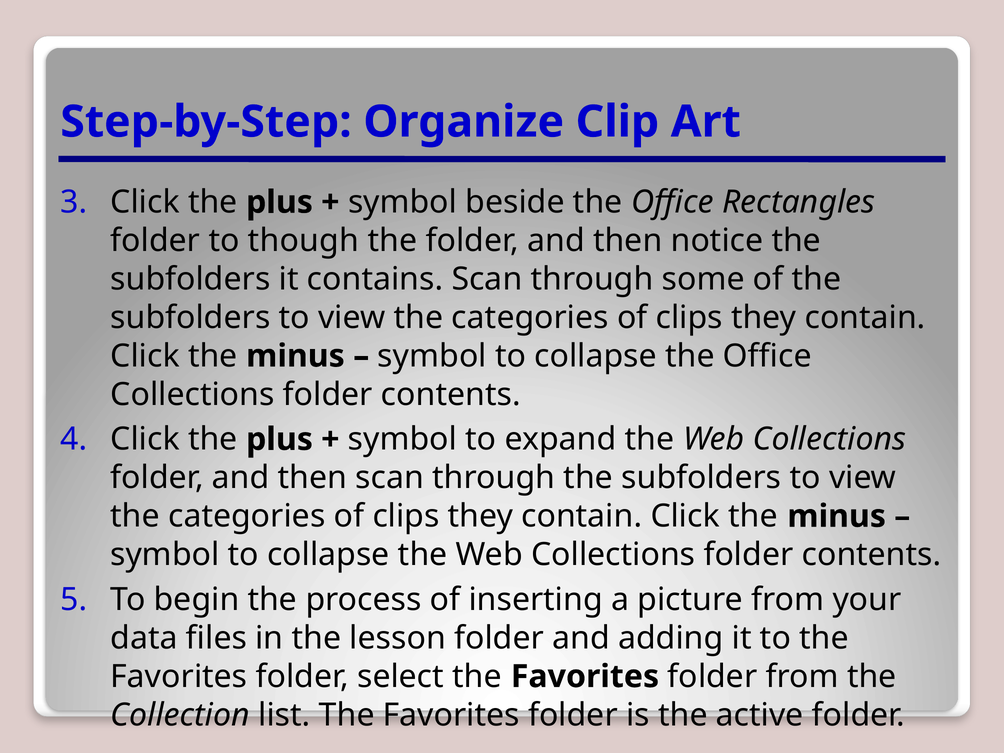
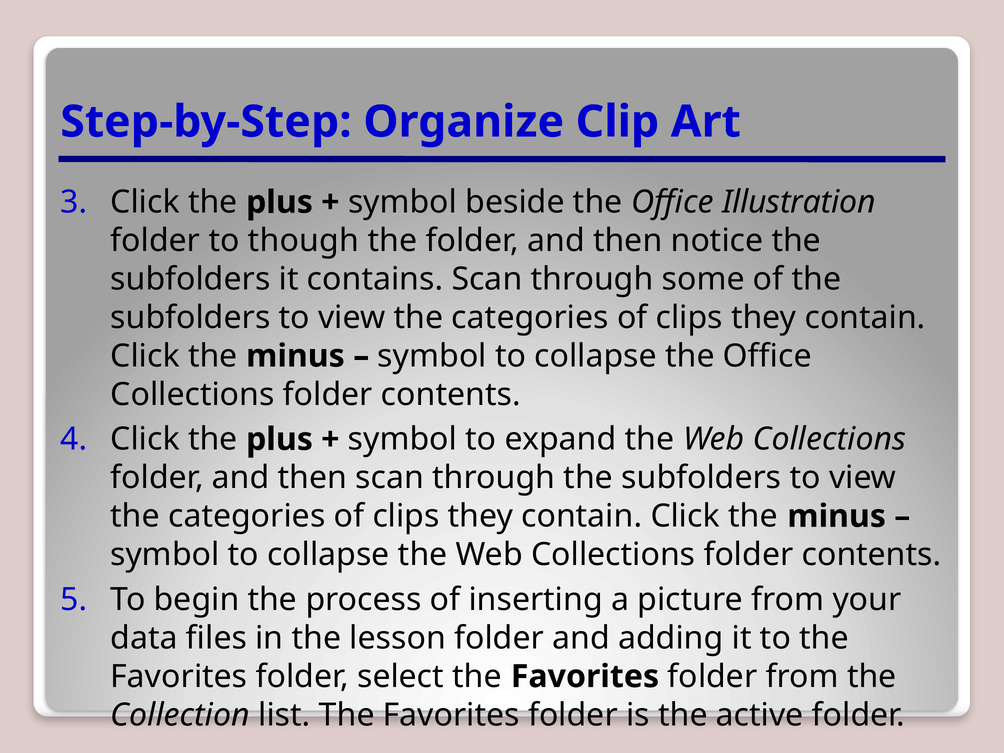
Rectangles: Rectangles -> Illustration
